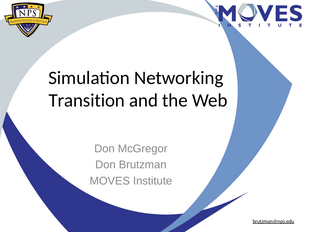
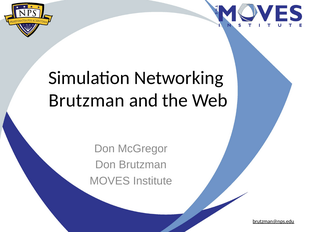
Transition at (87, 100): Transition -> Brutzman
